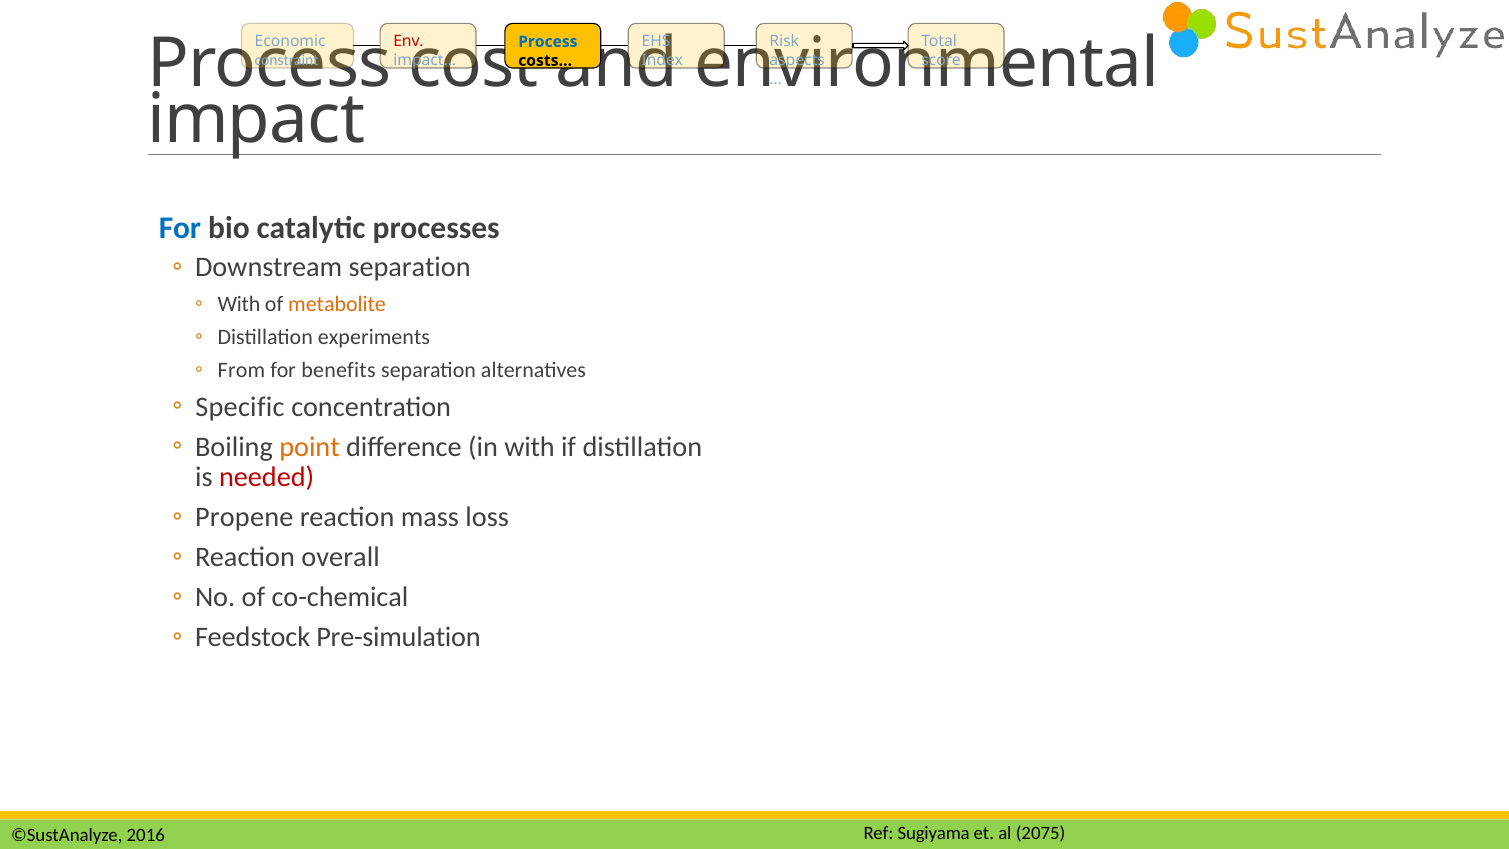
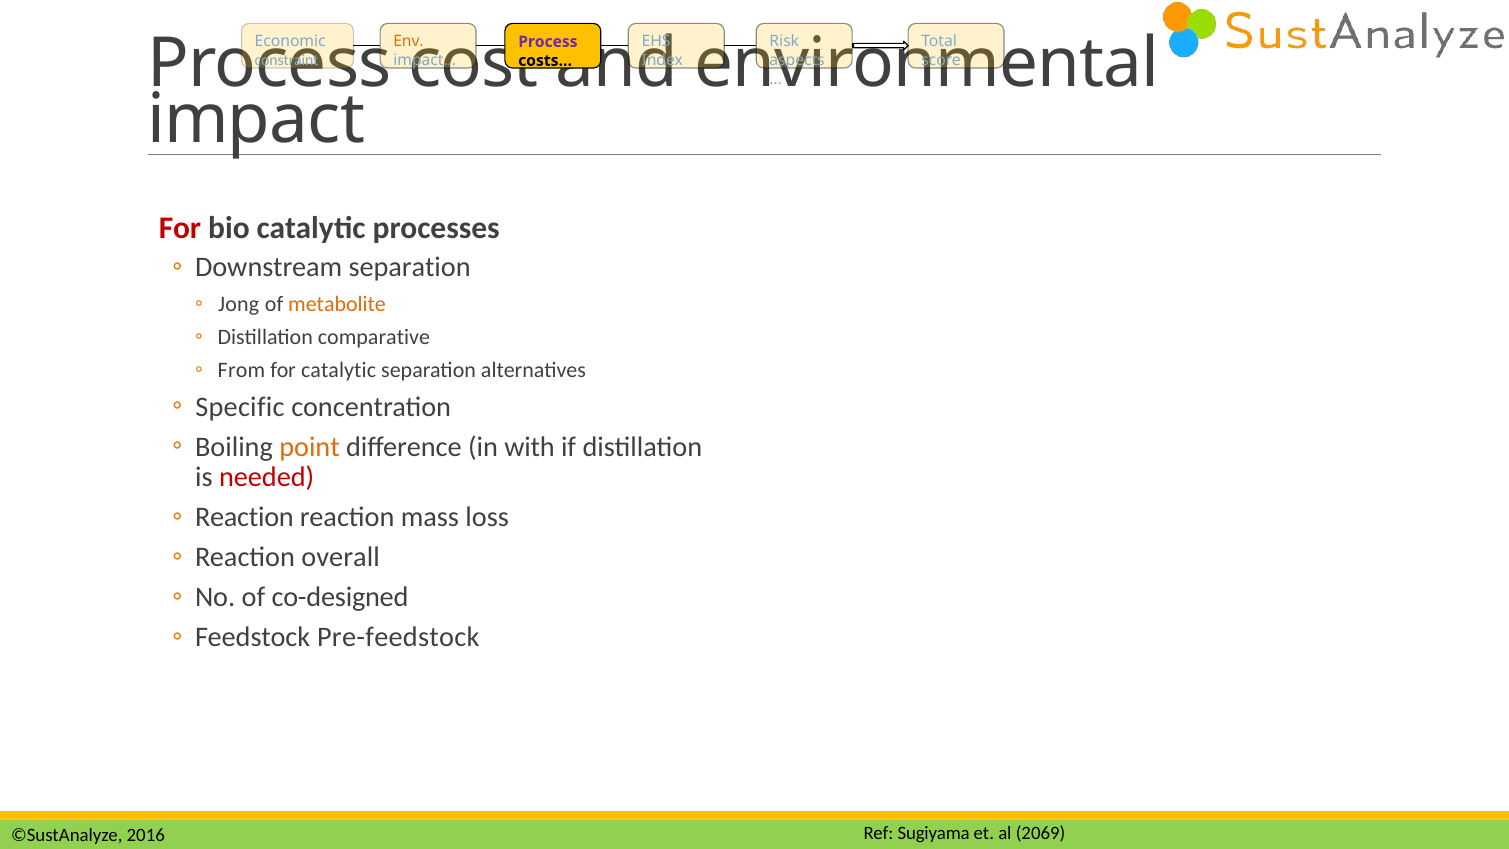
Env colour: red -> orange
Process at (548, 42) colour: blue -> purple
For at (180, 228) colour: blue -> red
With at (239, 304): With -> Jong
experiments: experiments -> comparative
for benefits: benefits -> catalytic
Propene at (244, 517): Propene -> Reaction
co-chemical: co-chemical -> co-designed
Pre-simulation: Pre-simulation -> Pre-feedstock
2075: 2075 -> 2069
